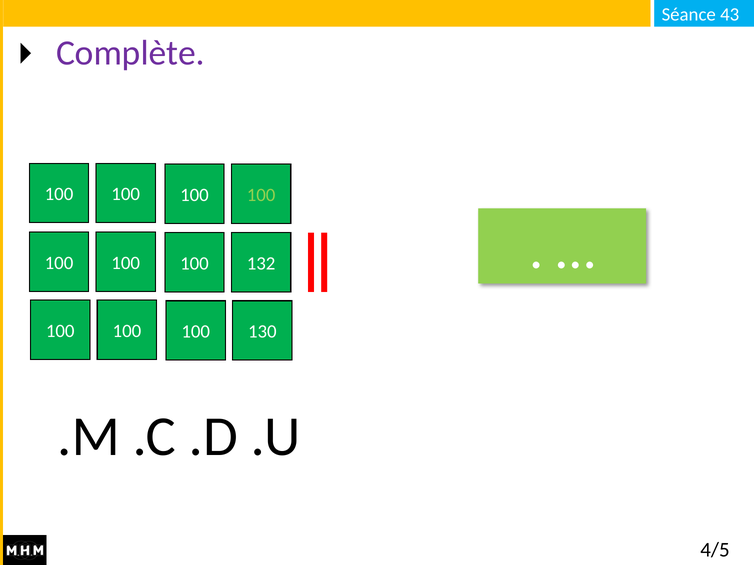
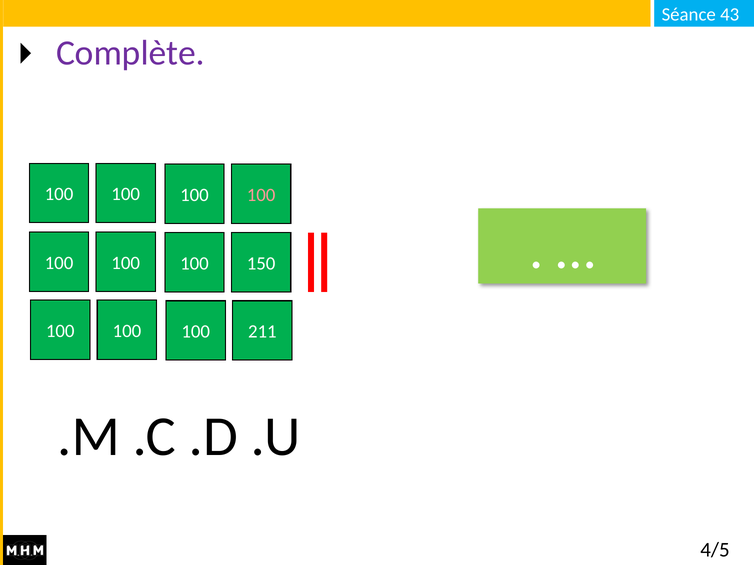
100 at (261, 195) colour: light green -> pink
132: 132 -> 150
130: 130 -> 211
